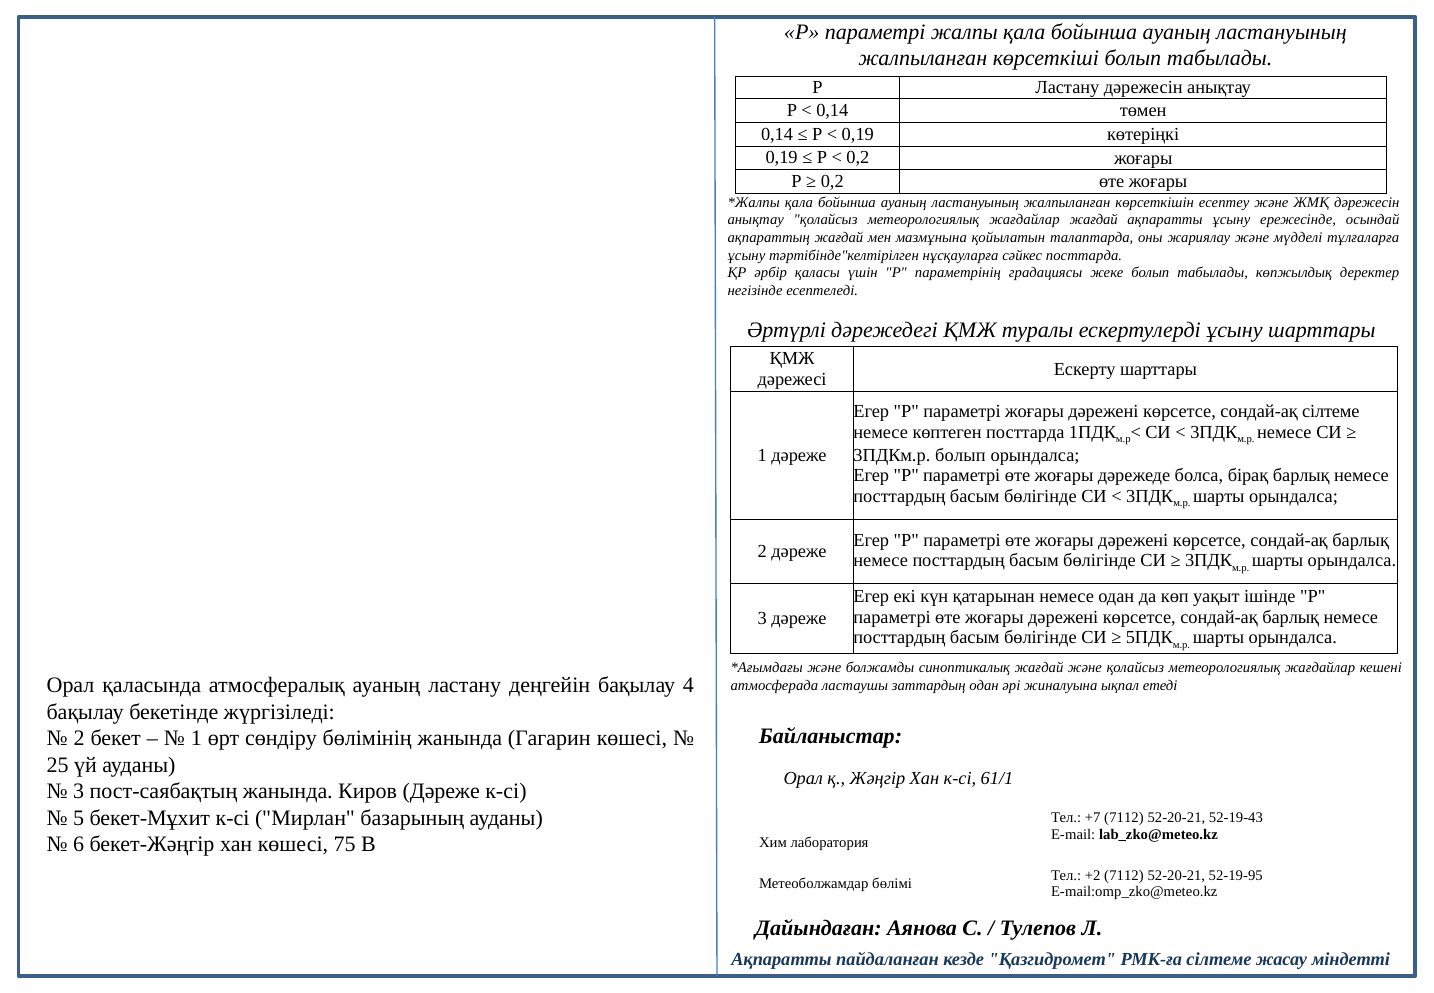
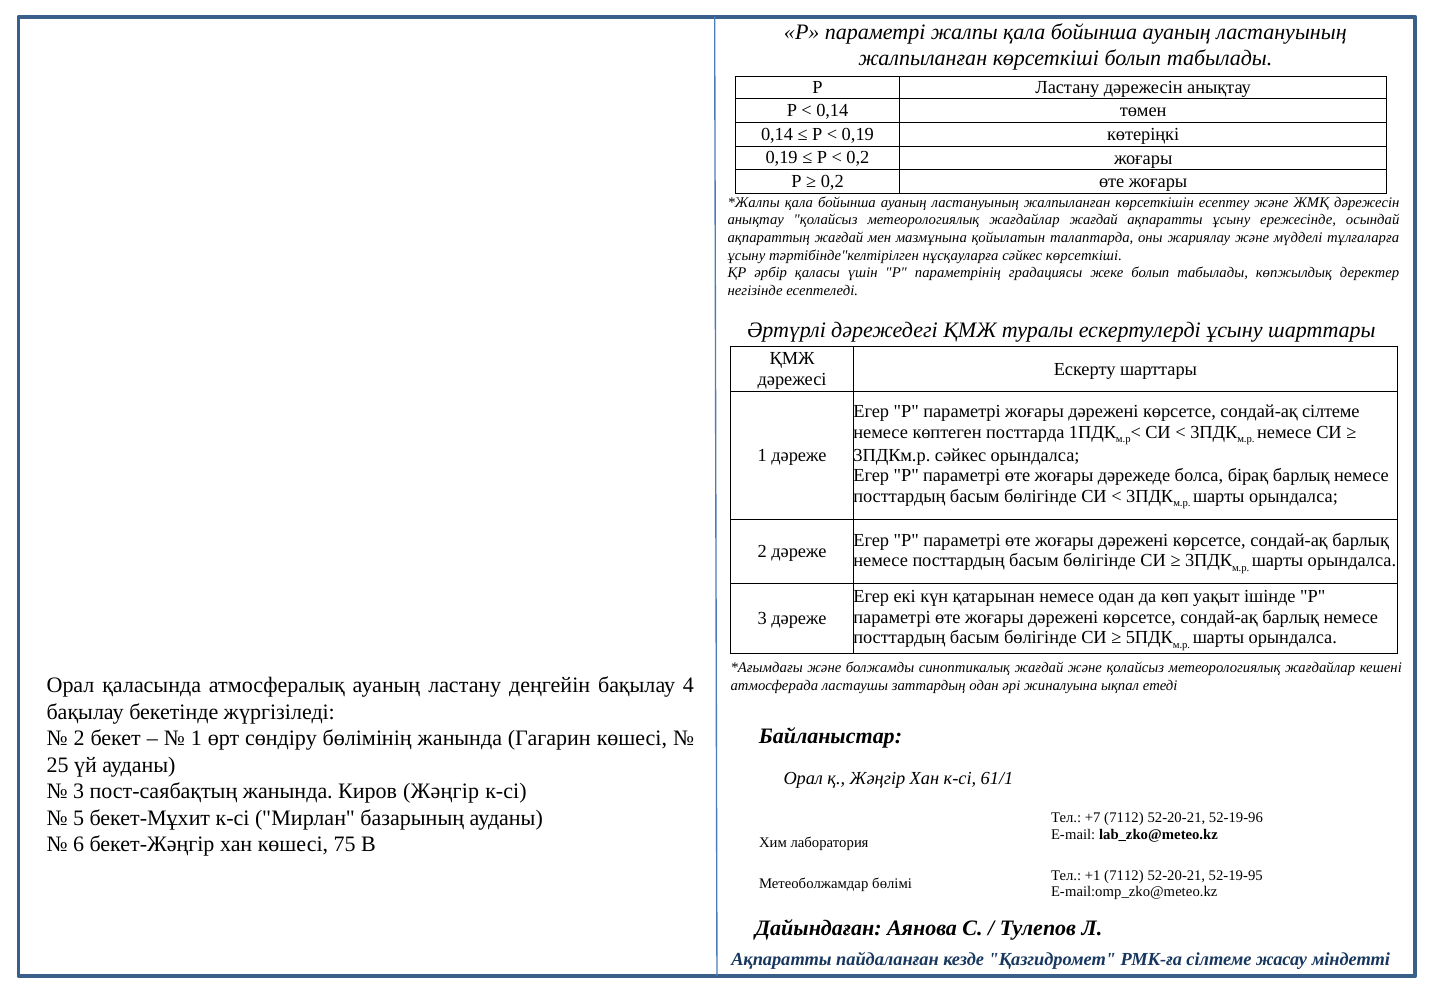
сәйкес посттарда: посттарда -> көрсеткіші
3ПДКм.р болып: болып -> сәйкес
Киров Дәреже: Дәреже -> Жәңгір
52-19-43: 52-19-43 -> 52-19-96
+2: +2 -> +1
